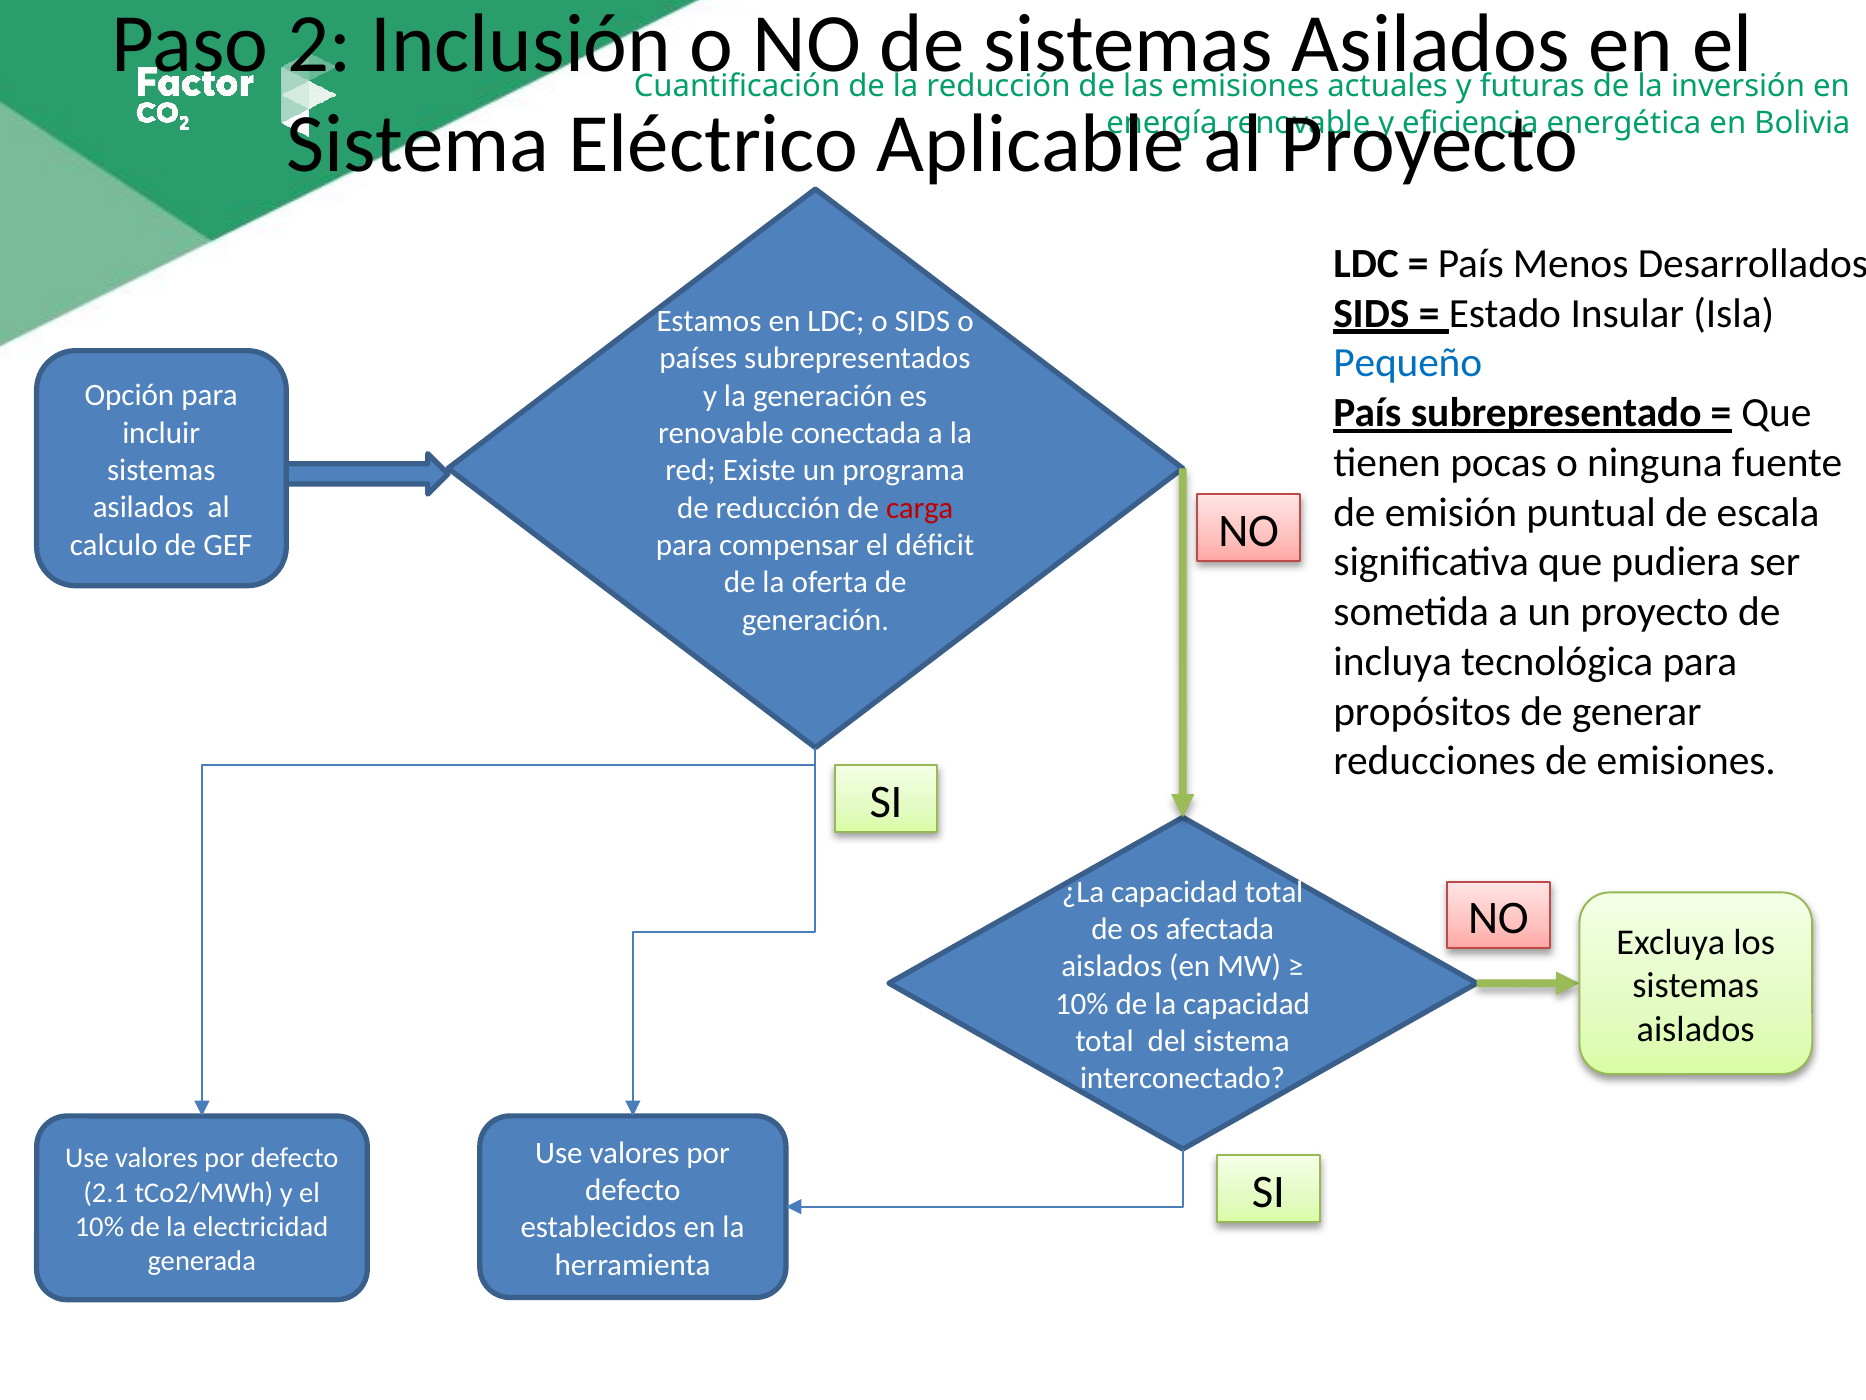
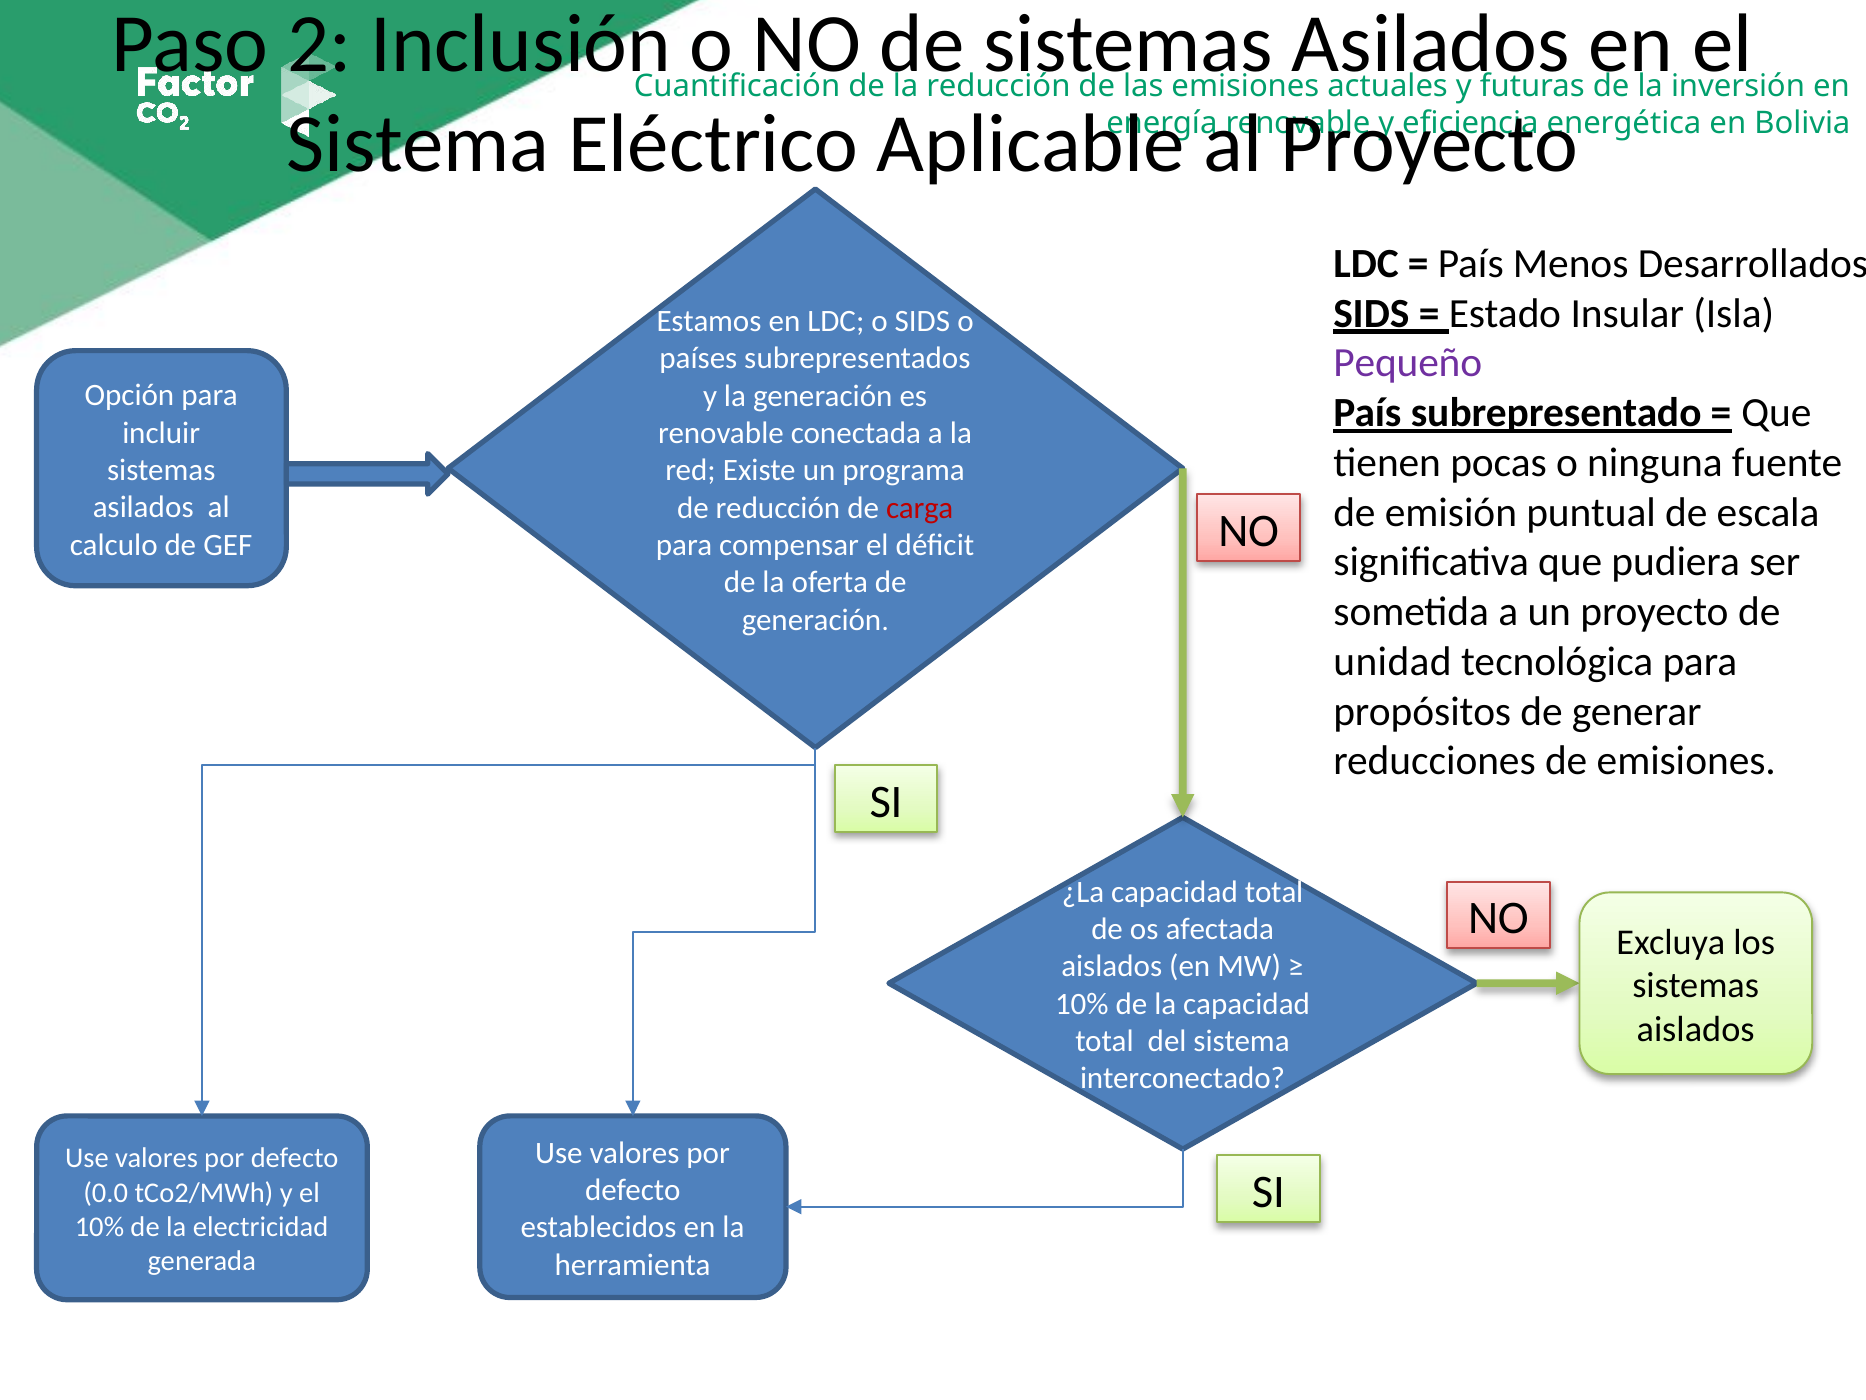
Pequeño colour: blue -> purple
incluya: incluya -> unidad
2.1: 2.1 -> 0.0
